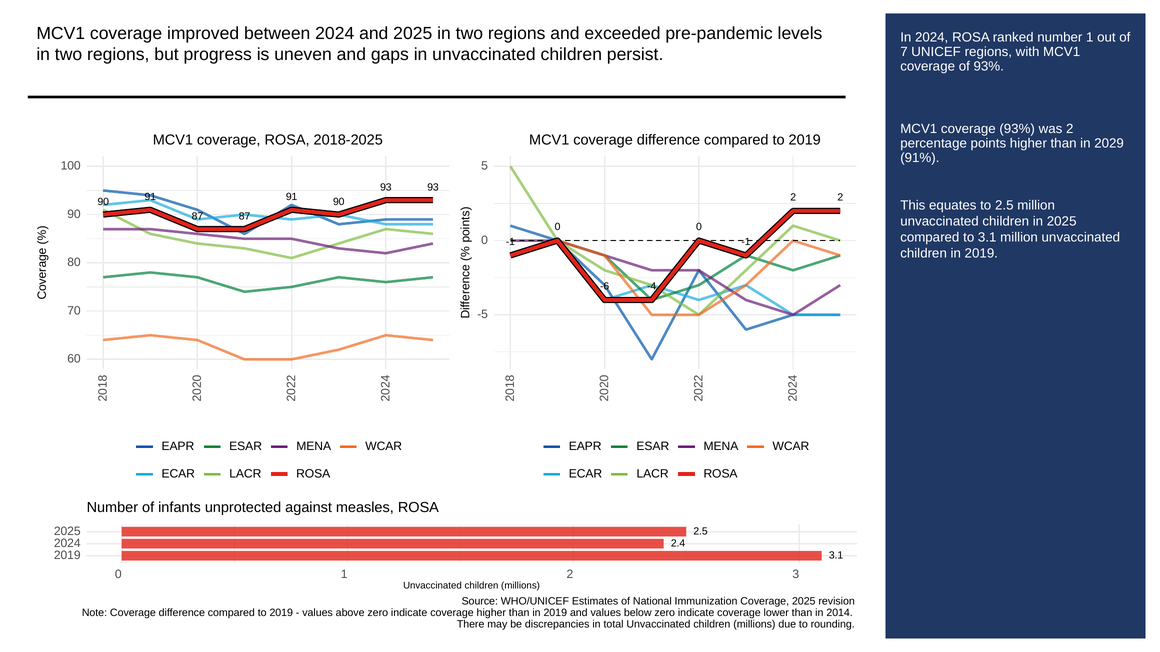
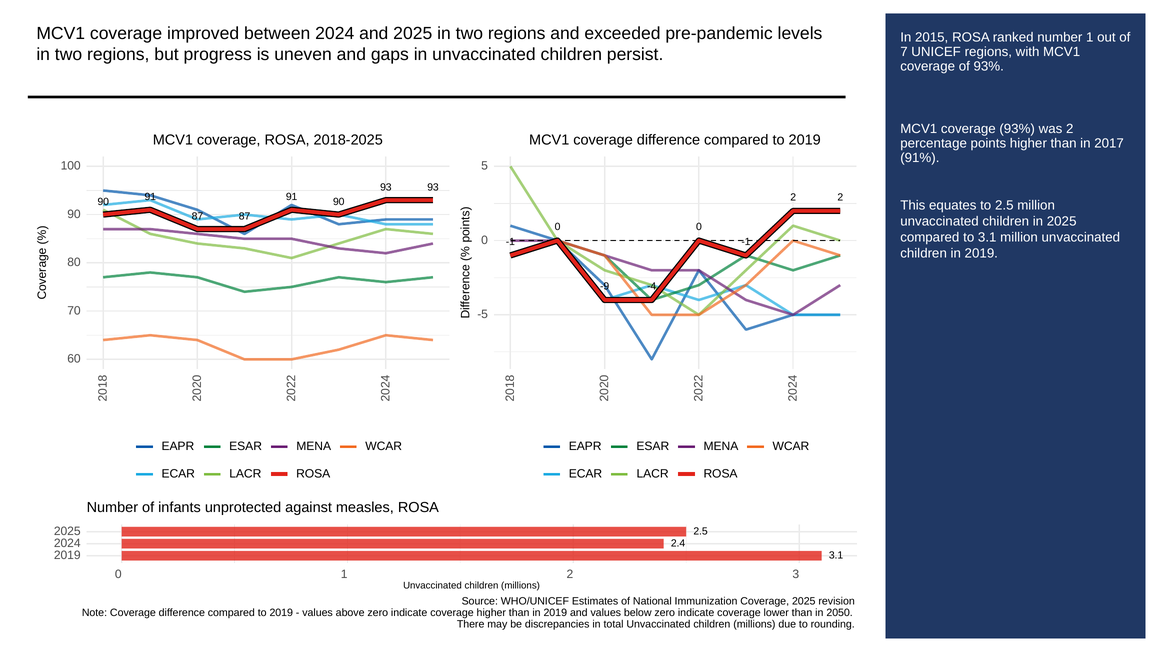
In 2024: 2024 -> 2015
2029: 2029 -> 2017
-6: -6 -> -9
2014: 2014 -> 2050
